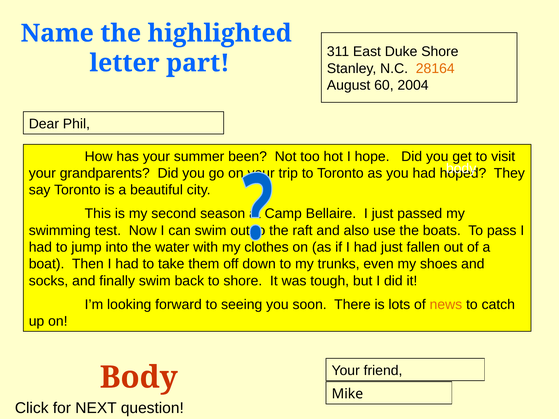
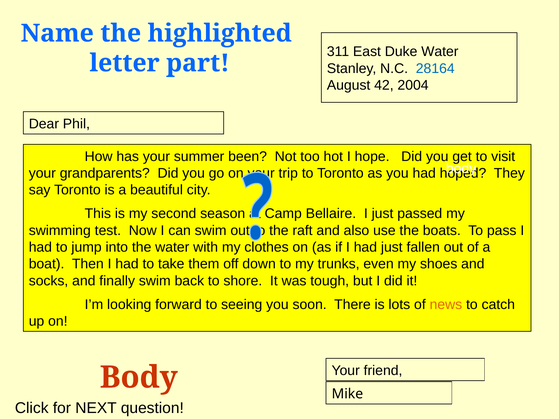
Duke Shore: Shore -> Water
28164 colour: orange -> blue
60: 60 -> 42
